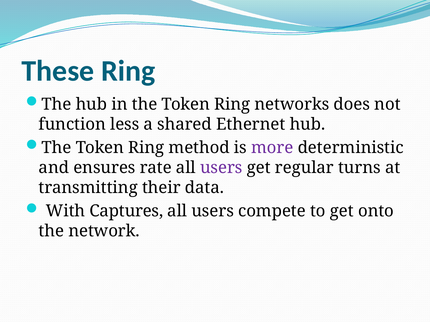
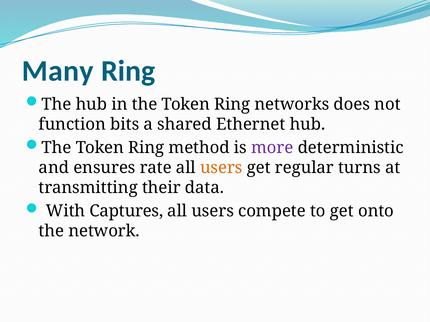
These: These -> Many
less: less -> bits
users at (221, 168) colour: purple -> orange
